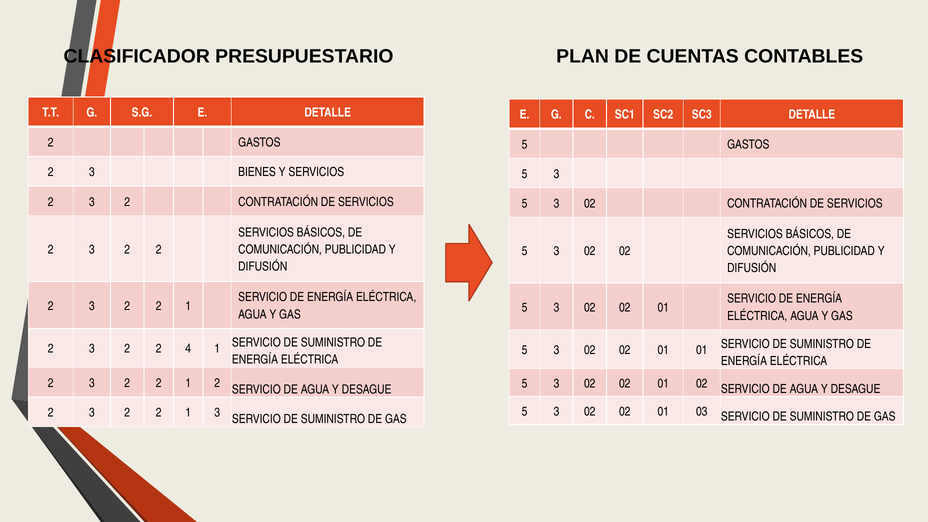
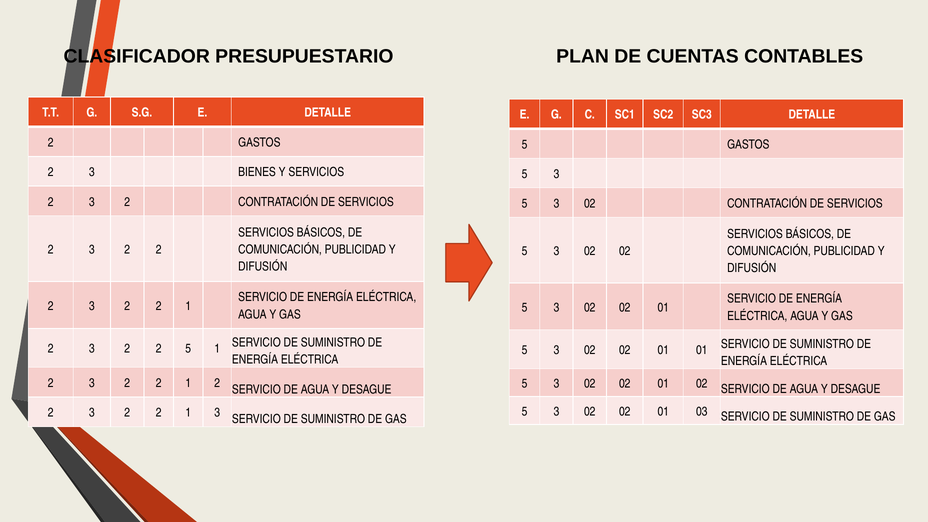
2 4: 4 -> 5
